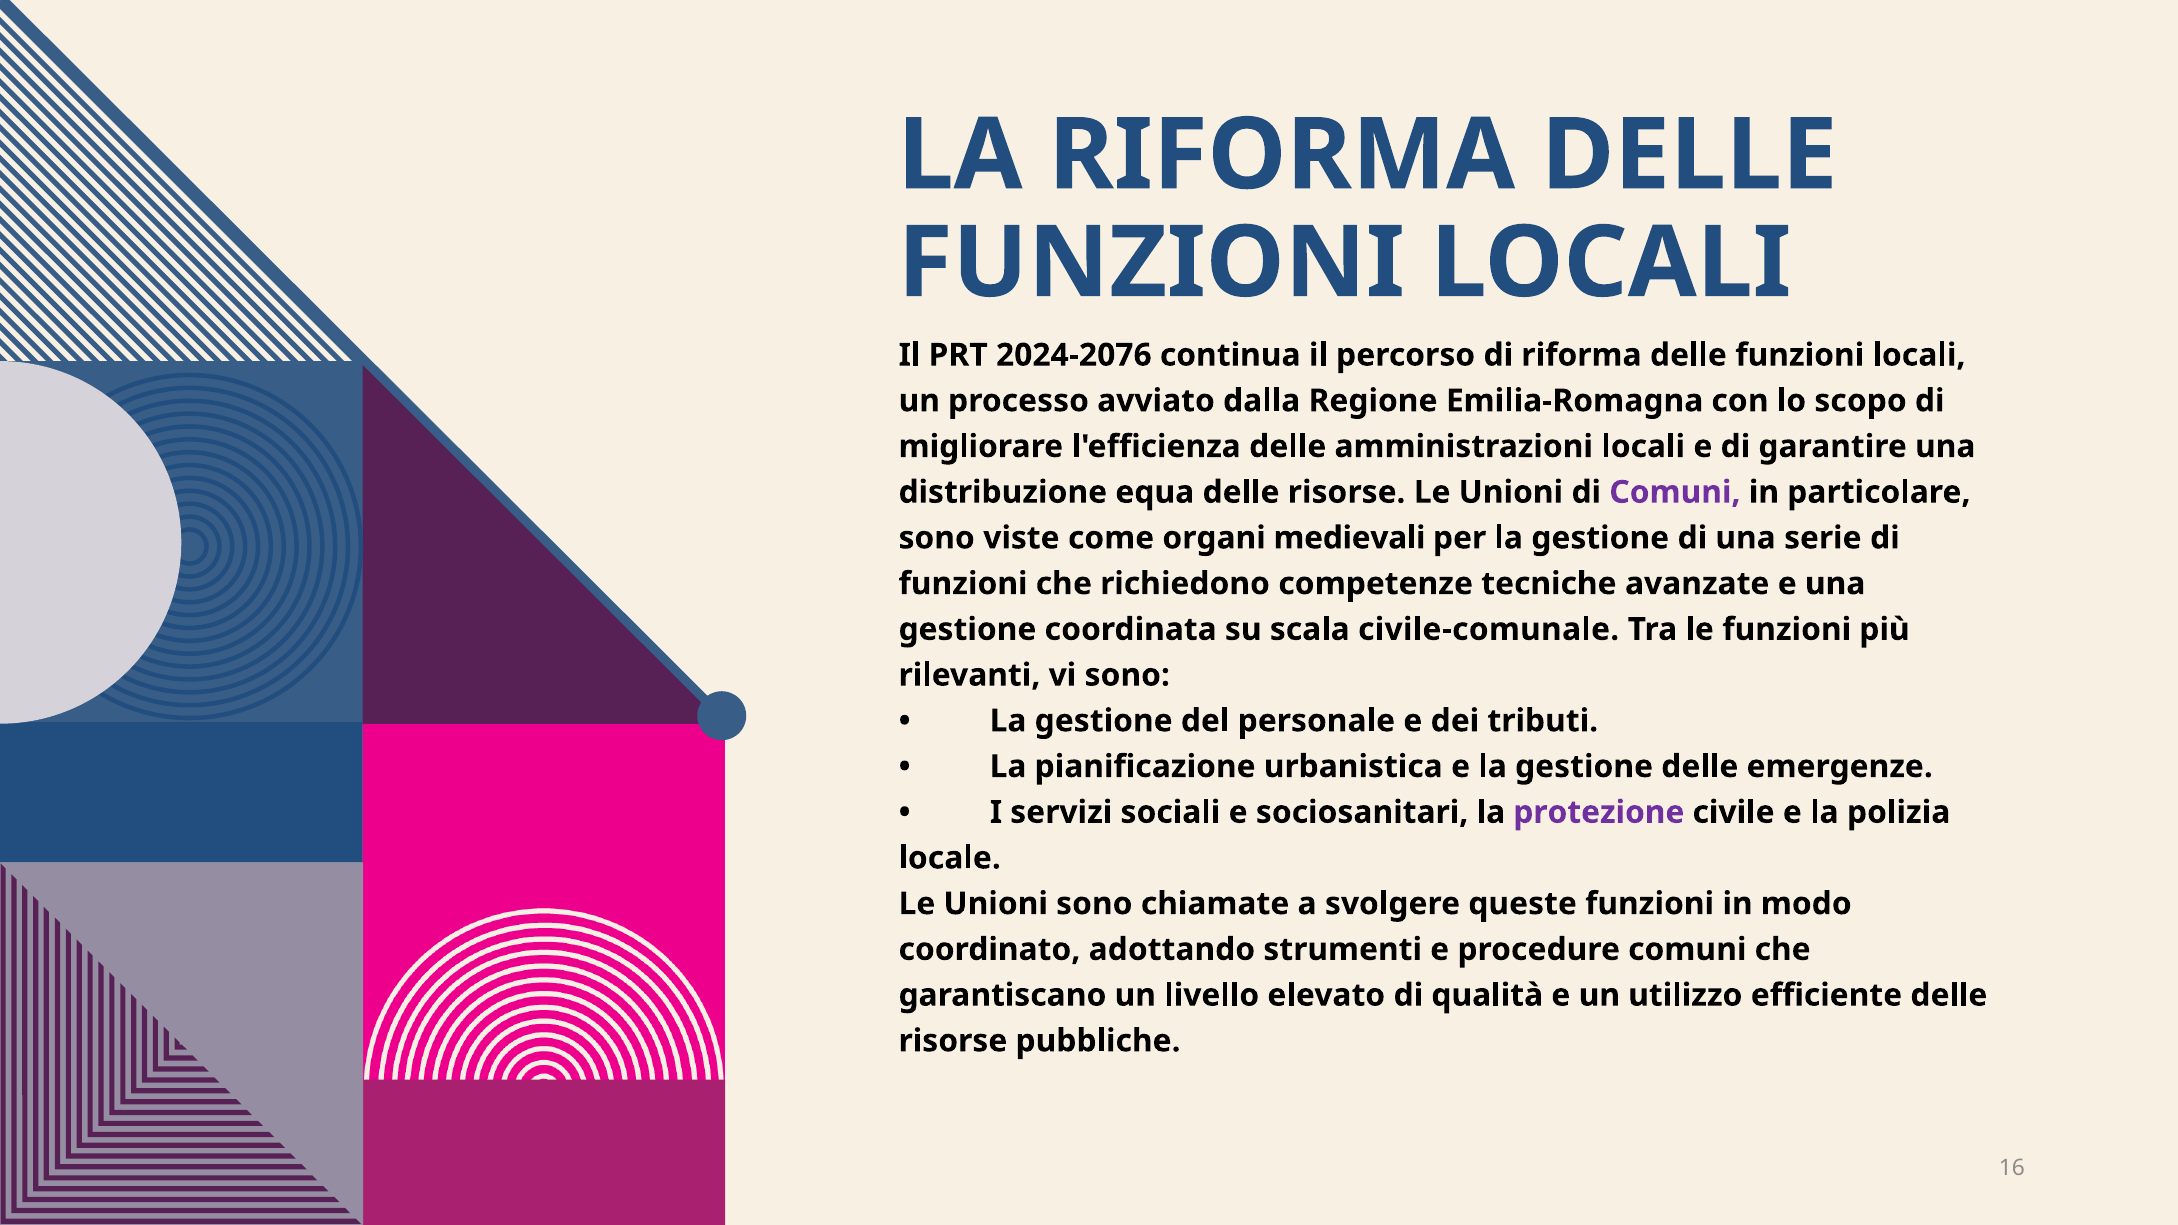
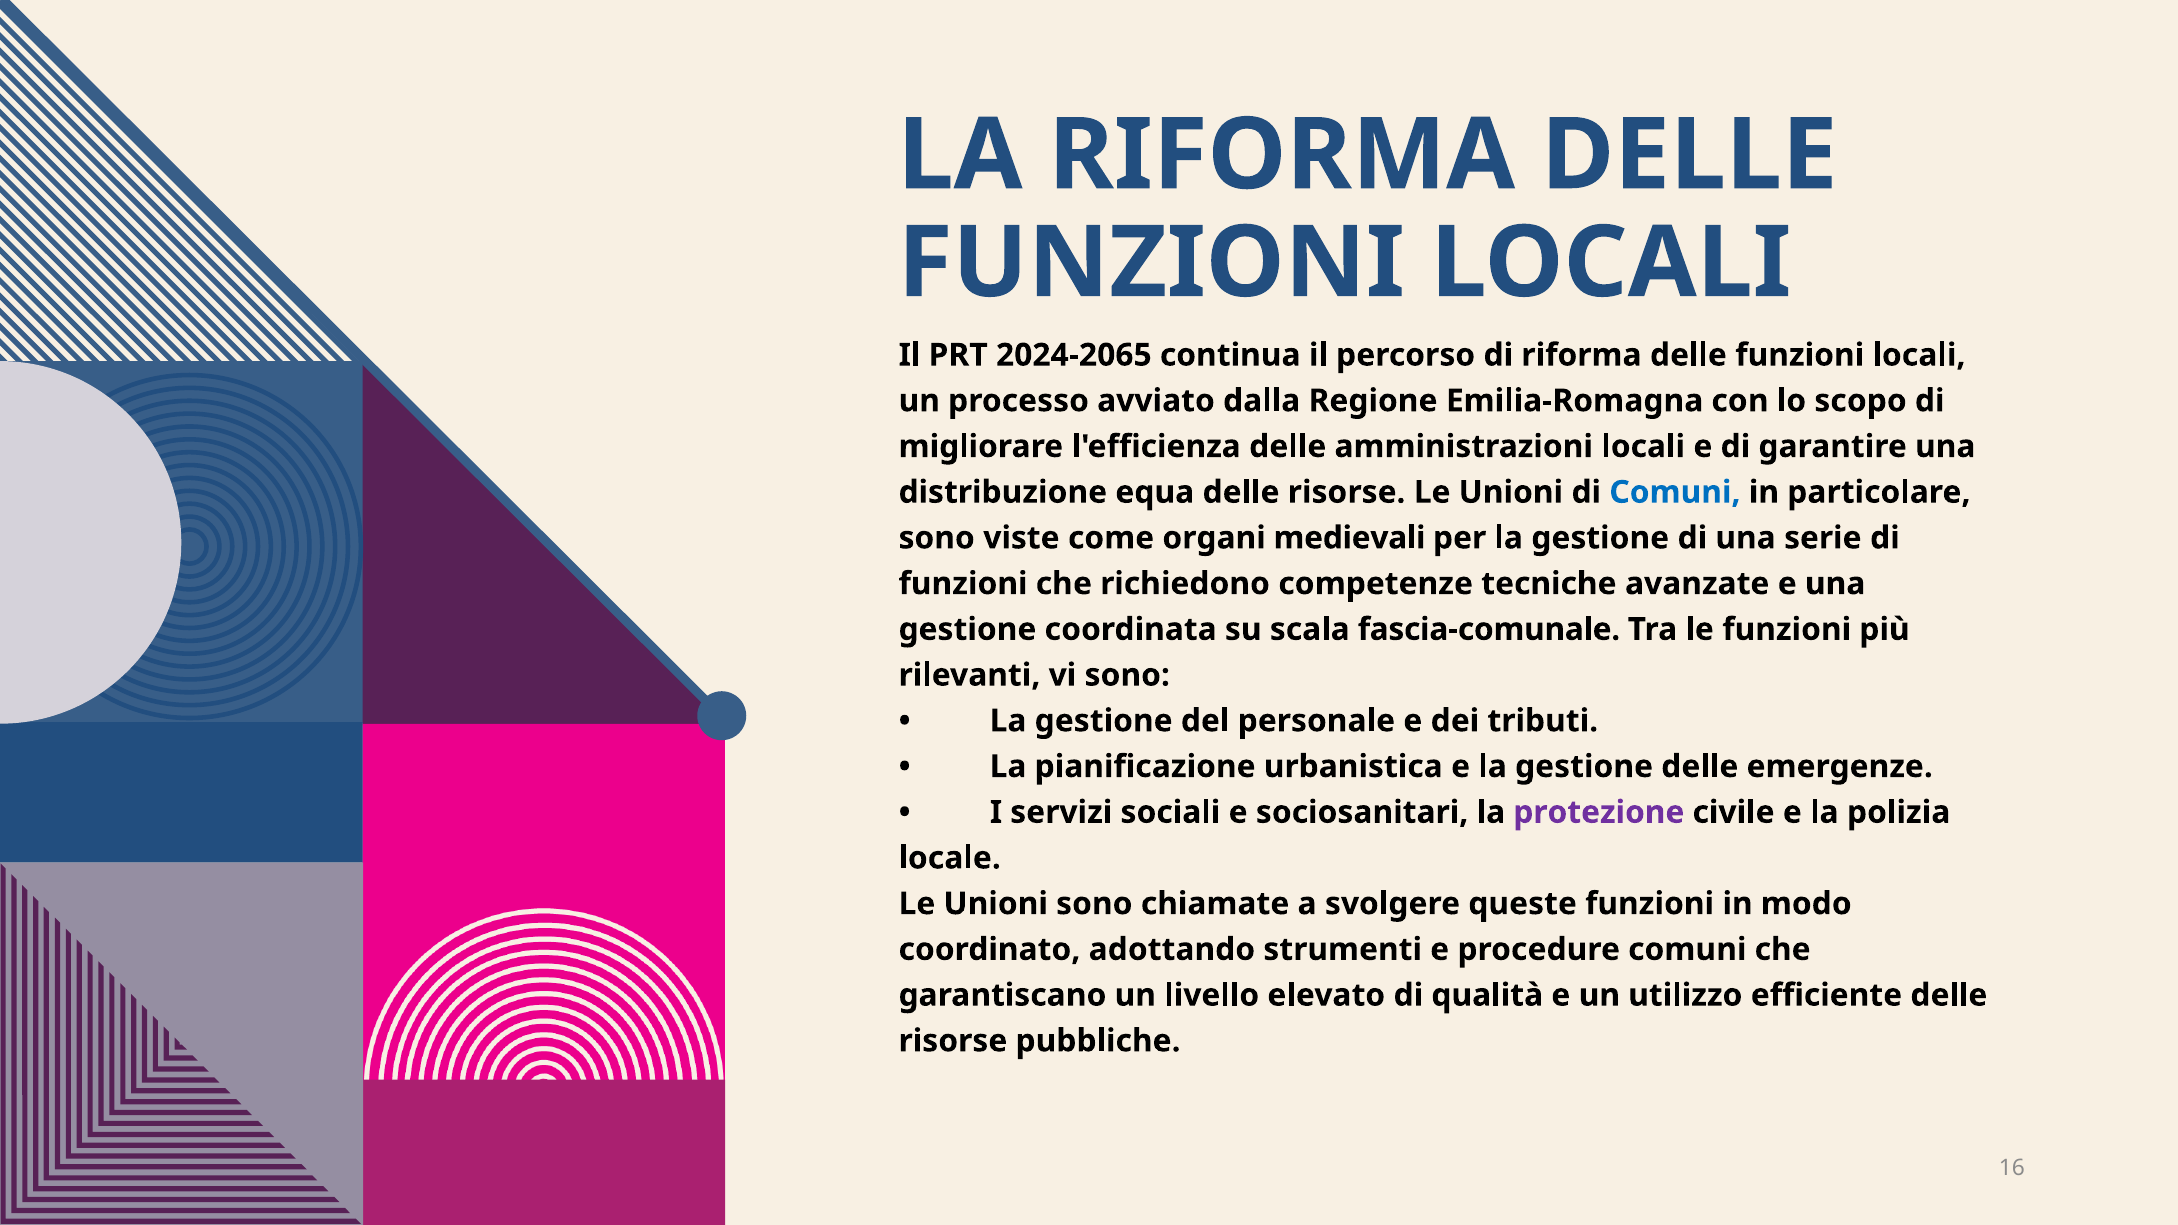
2024-2076: 2024-2076 -> 2024-2065
Comuni at (1675, 492) colour: purple -> blue
civile-comunale: civile-comunale -> fascia-comunale
